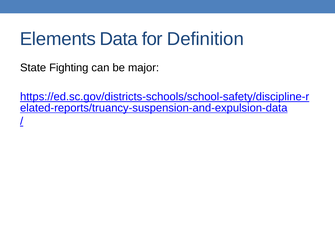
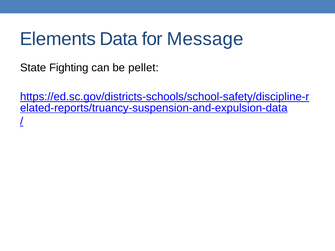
Definition: Definition -> Message
major: major -> pellet
